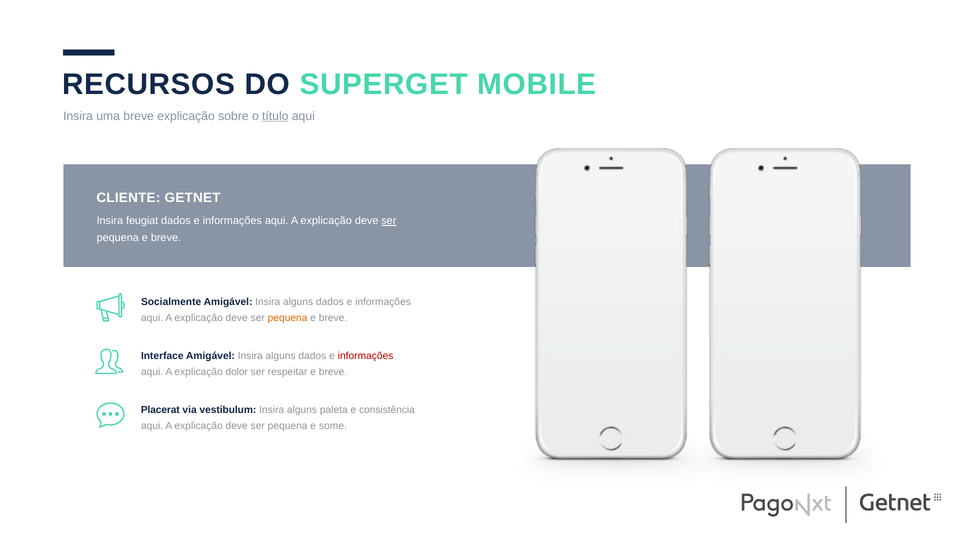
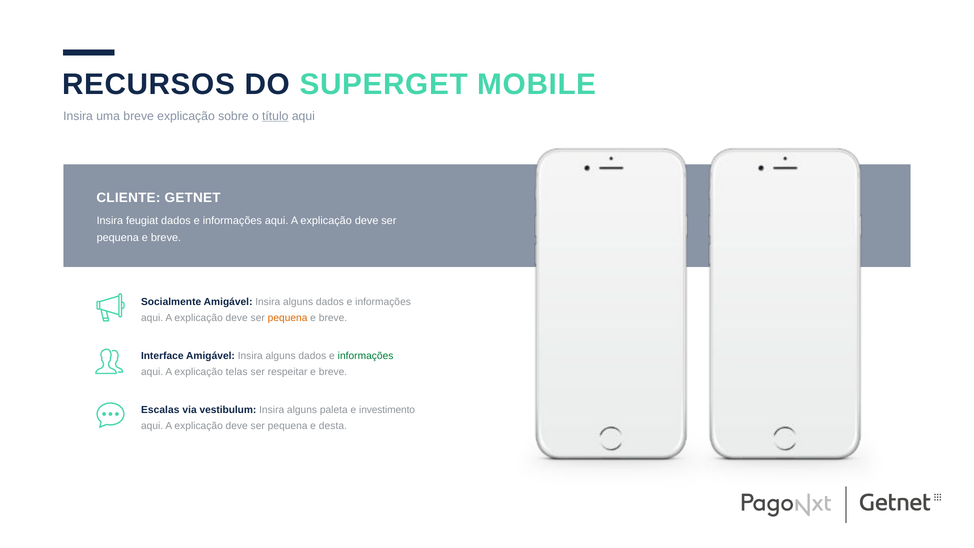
ser at (389, 221) underline: present -> none
informações at (366, 356) colour: red -> green
dolor: dolor -> telas
Placerat: Placerat -> Escalas
consistência: consistência -> investimento
some: some -> desta
